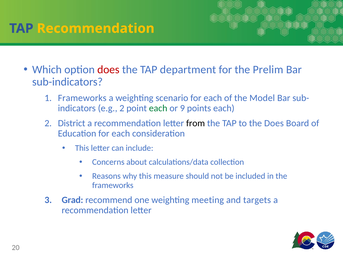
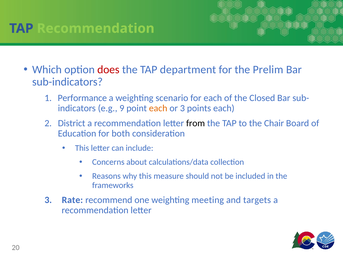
Recommendation at (96, 28) colour: yellow -> light green
1 Frameworks: Frameworks -> Performance
Model: Model -> Closed
e.g 2: 2 -> 9
each at (158, 108) colour: green -> orange
or 9: 9 -> 3
the Does: Does -> Chair
Education for each: each -> both
Grad: Grad -> Rate
